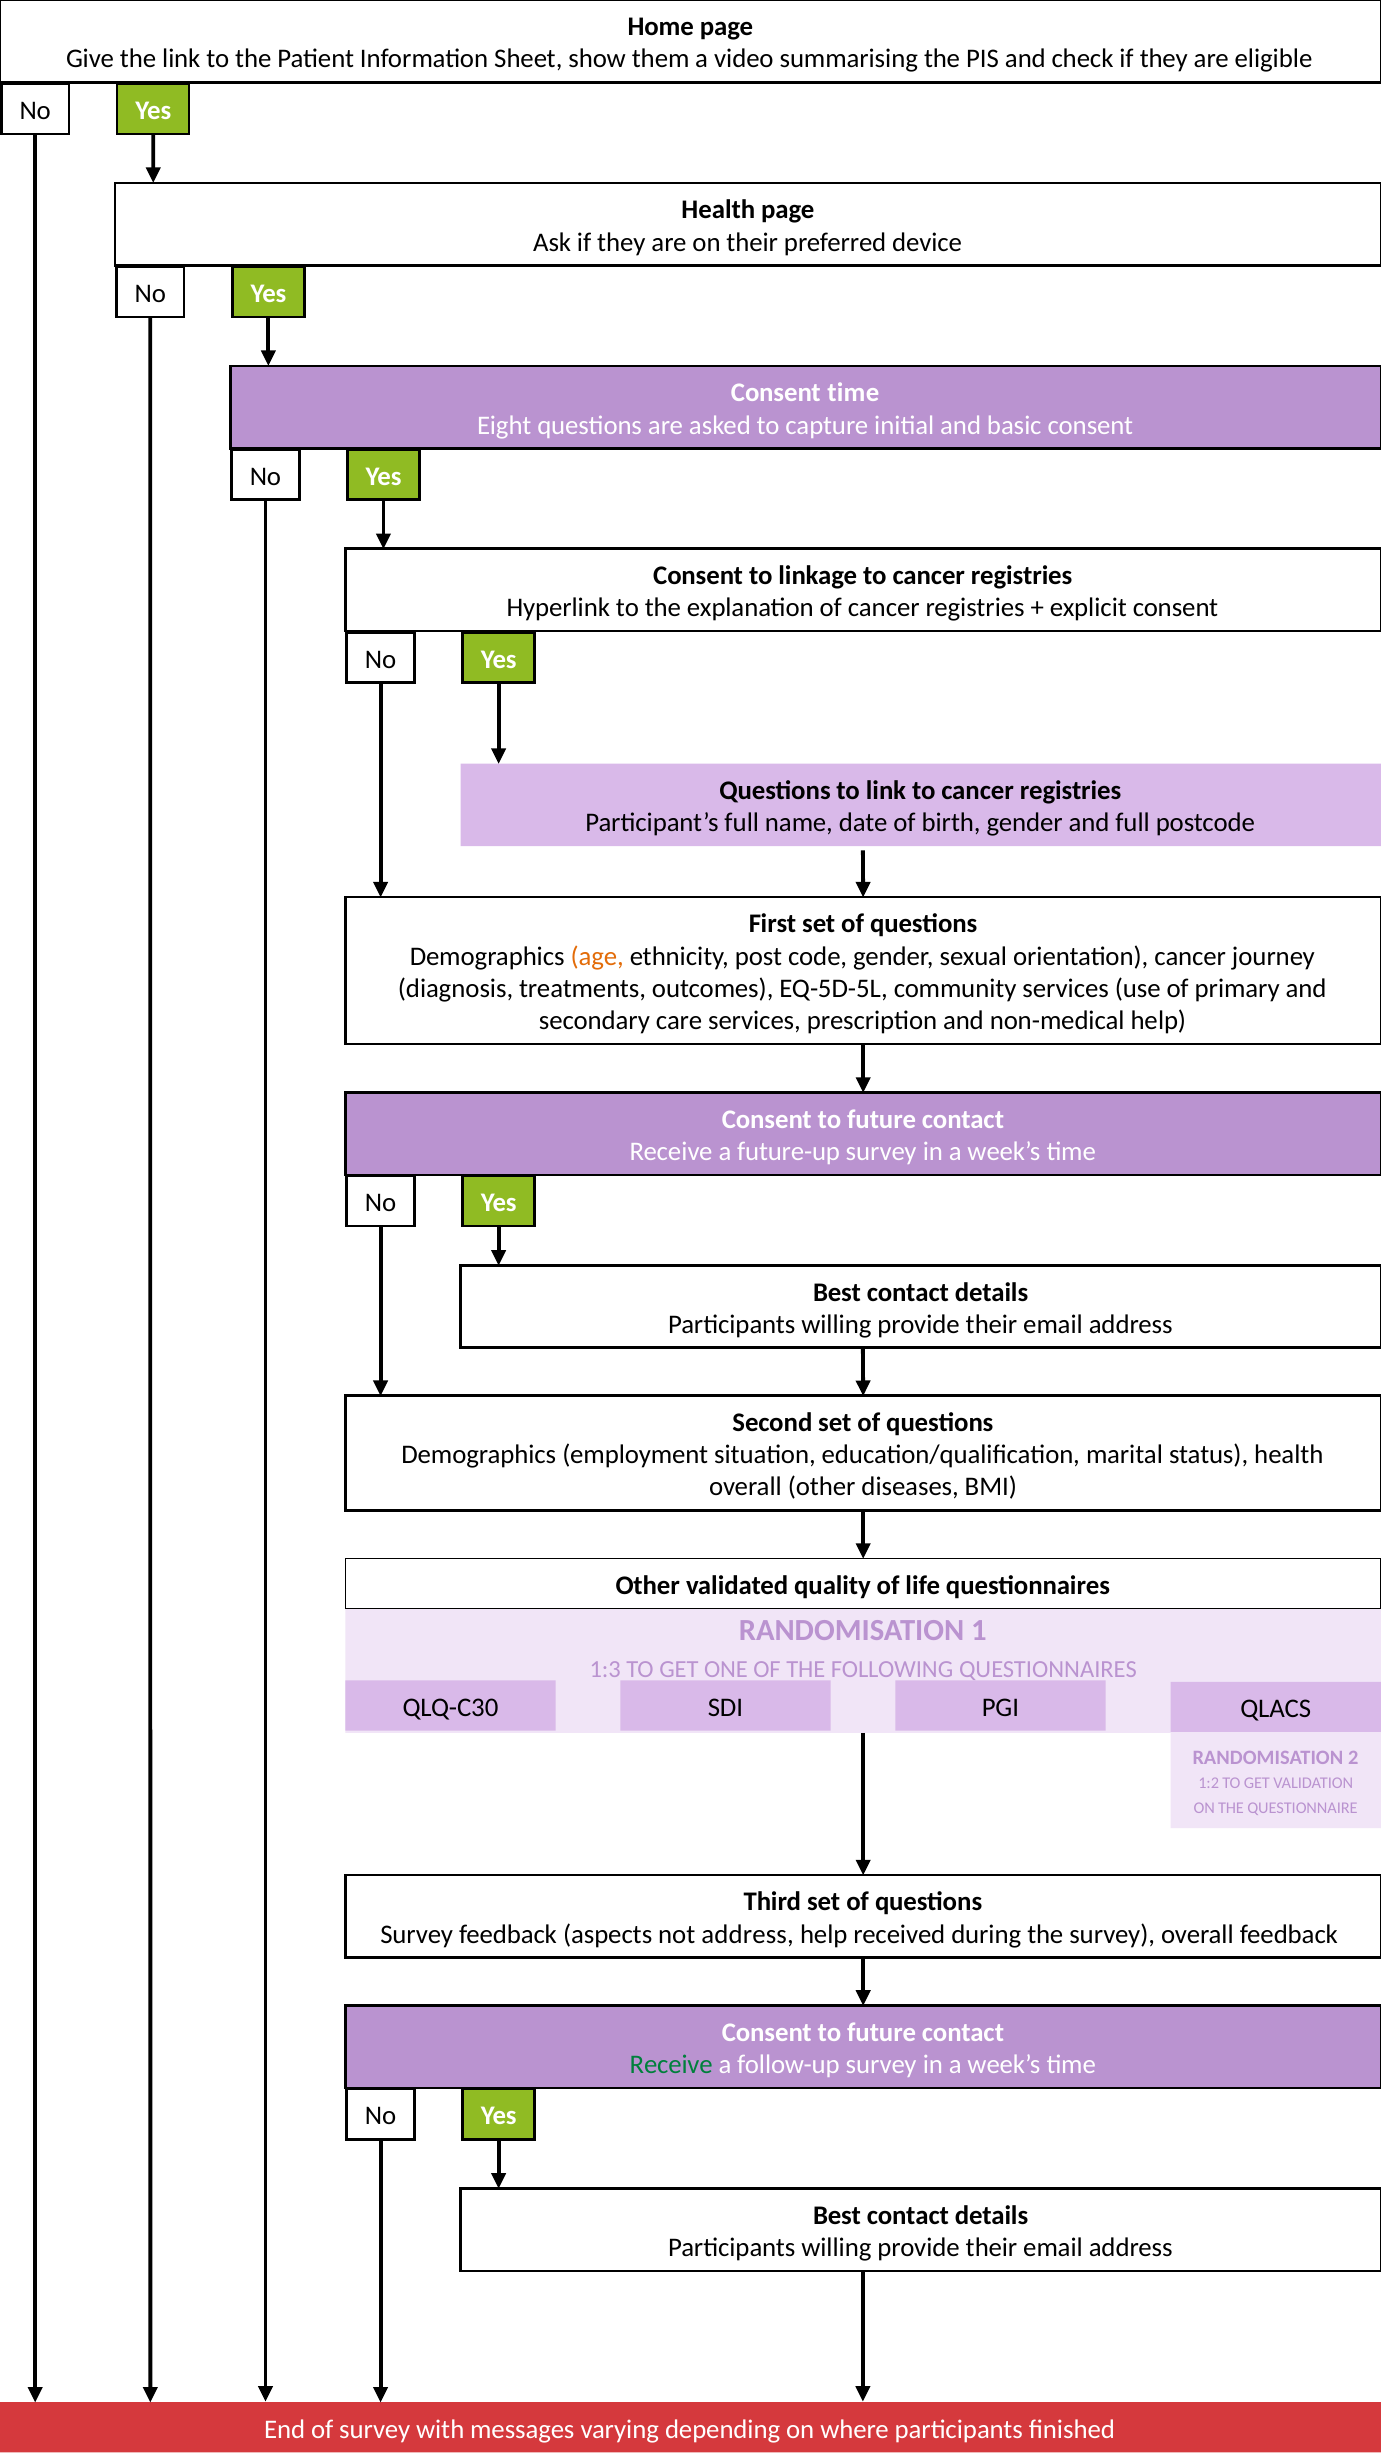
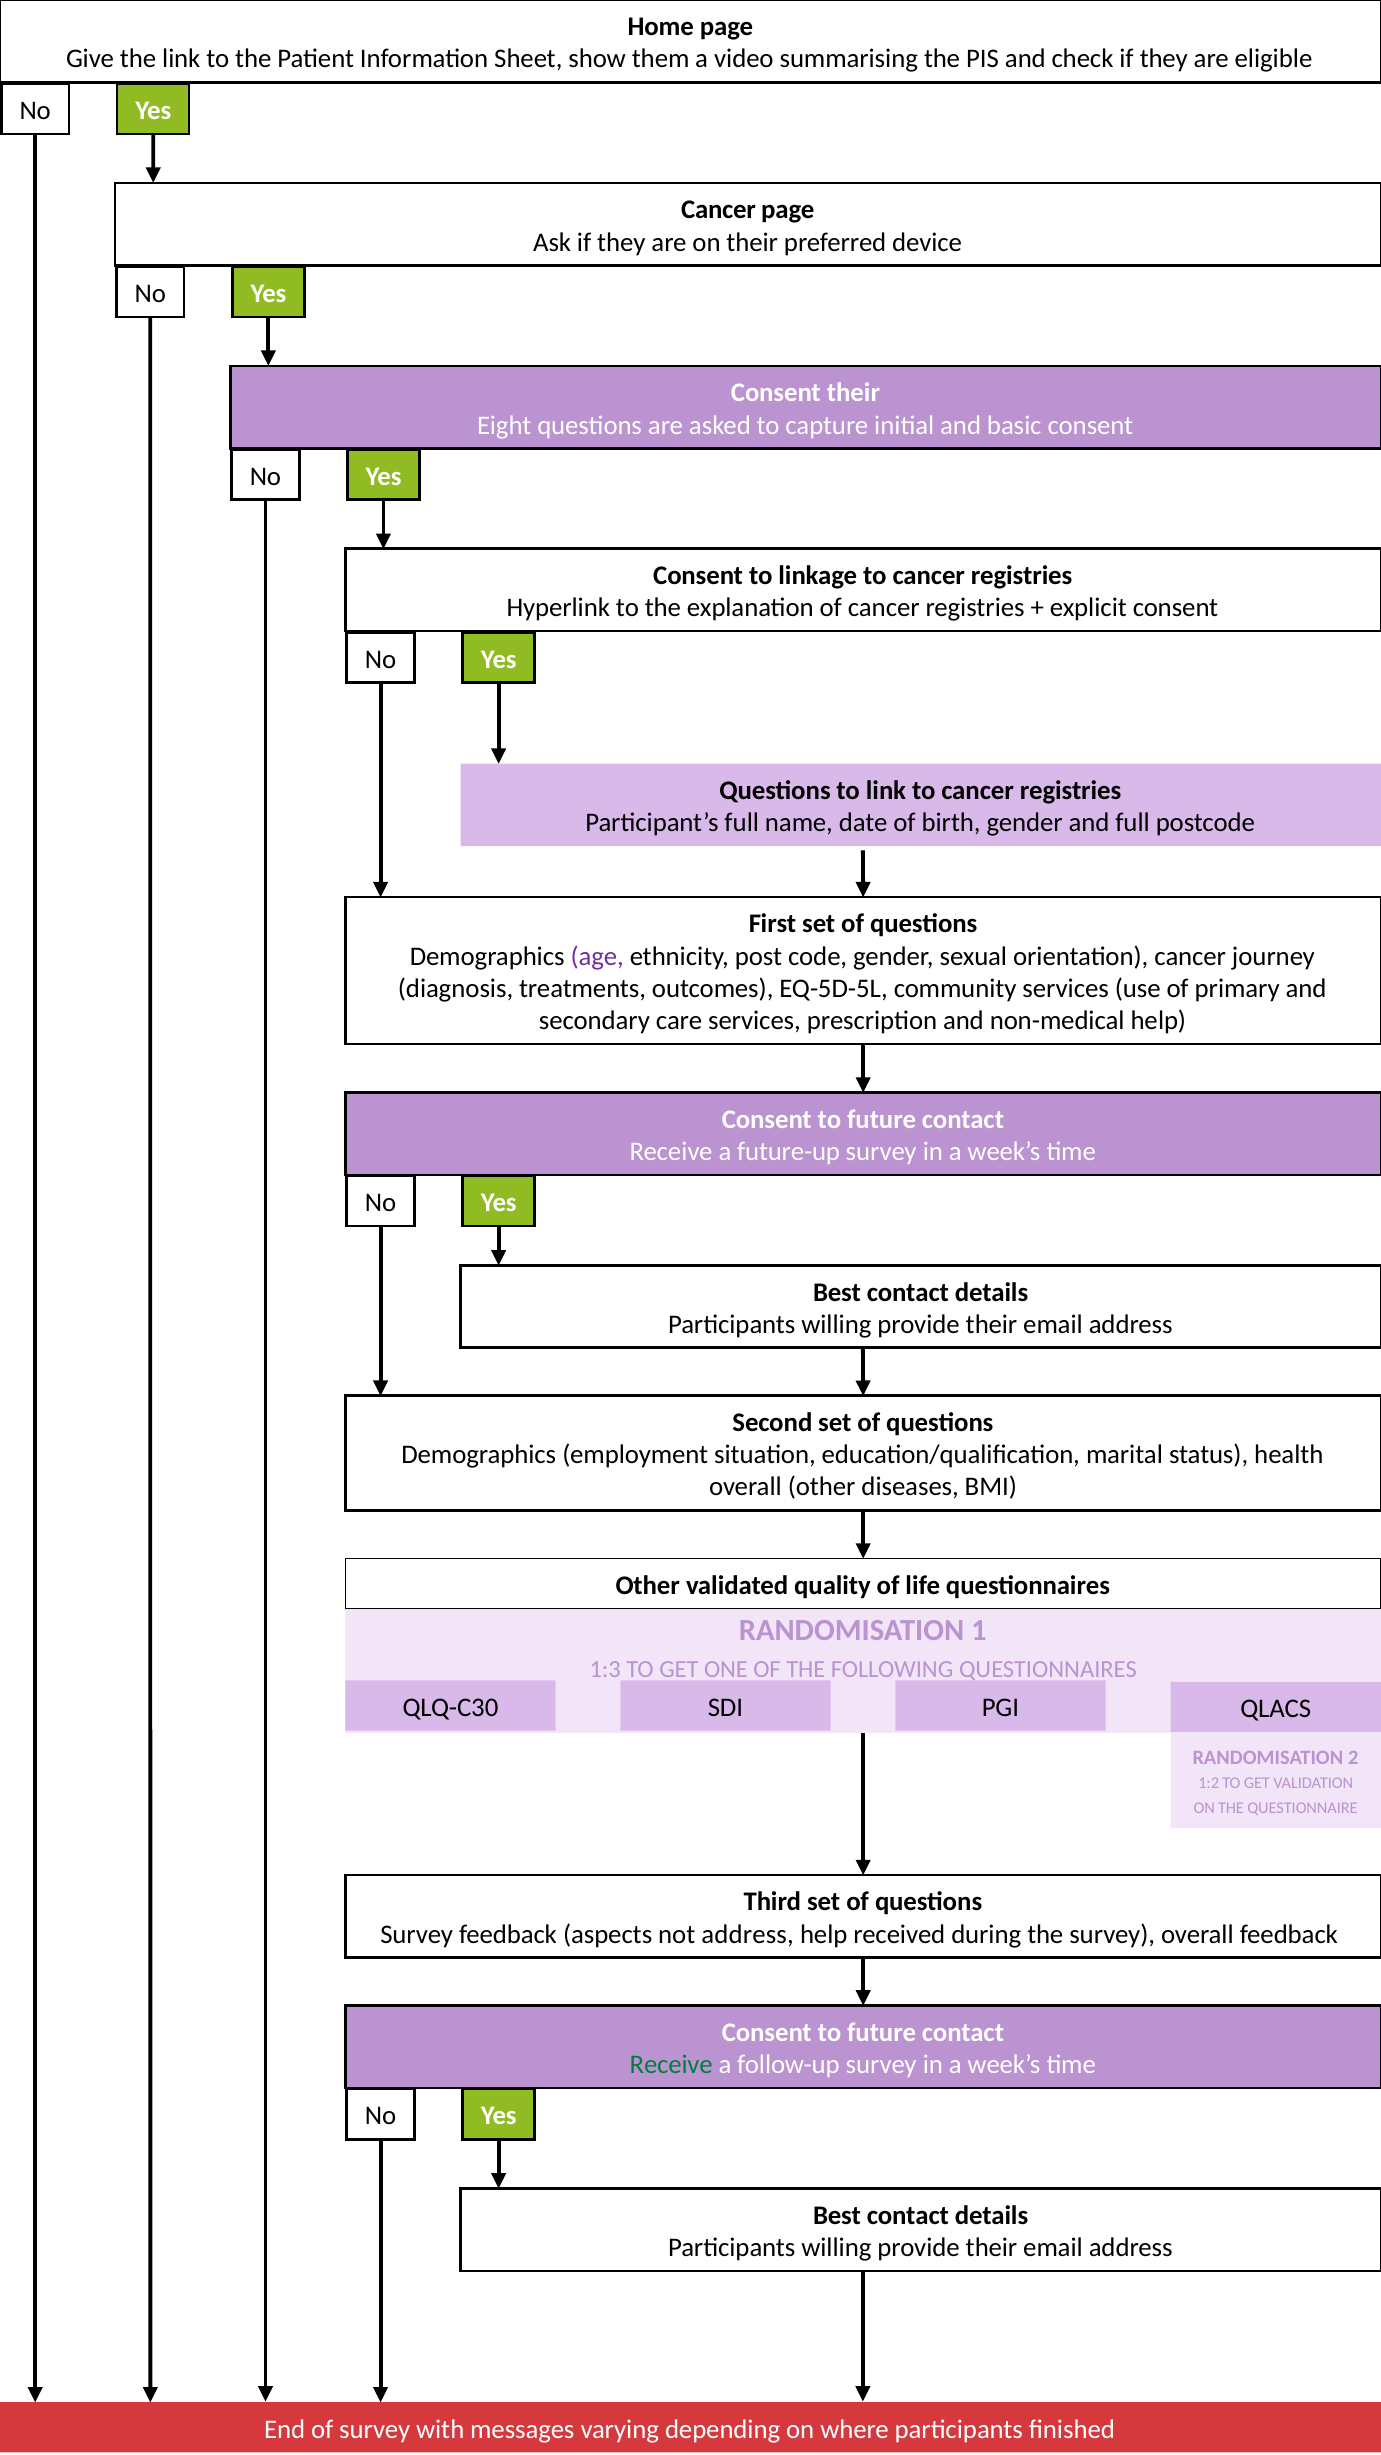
Health at (718, 210): Health -> Cancer
Consent time: time -> their
age colour: orange -> purple
